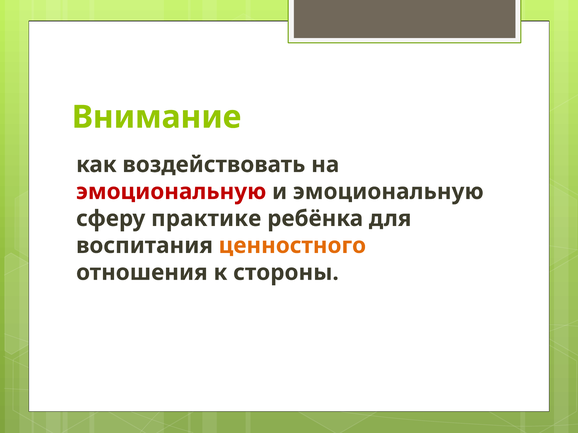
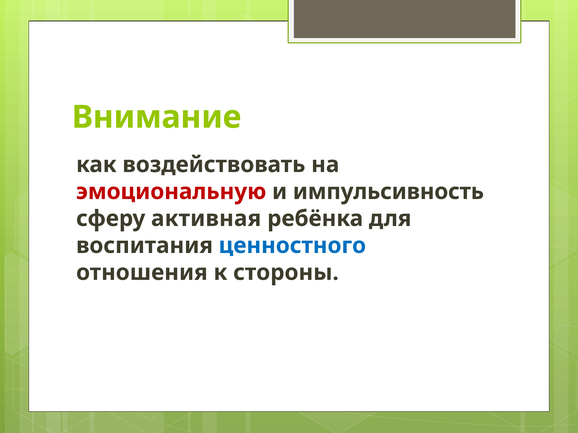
и эмоциональную: эмоциональную -> импульсивность
практике: практике -> активная
ценностного colour: orange -> blue
